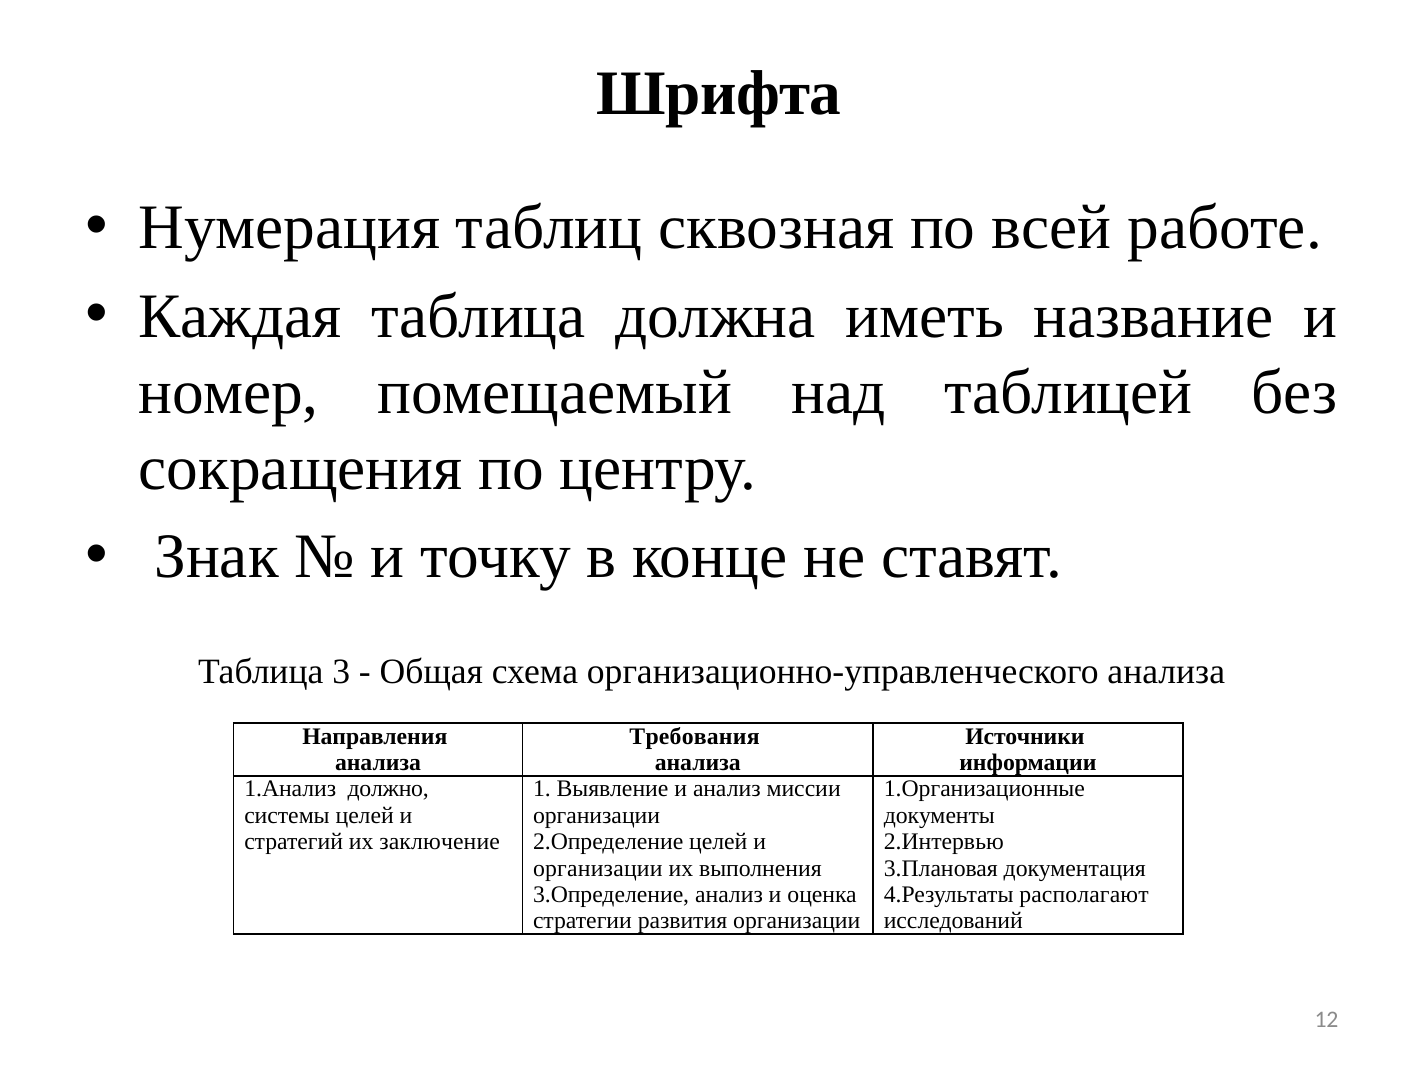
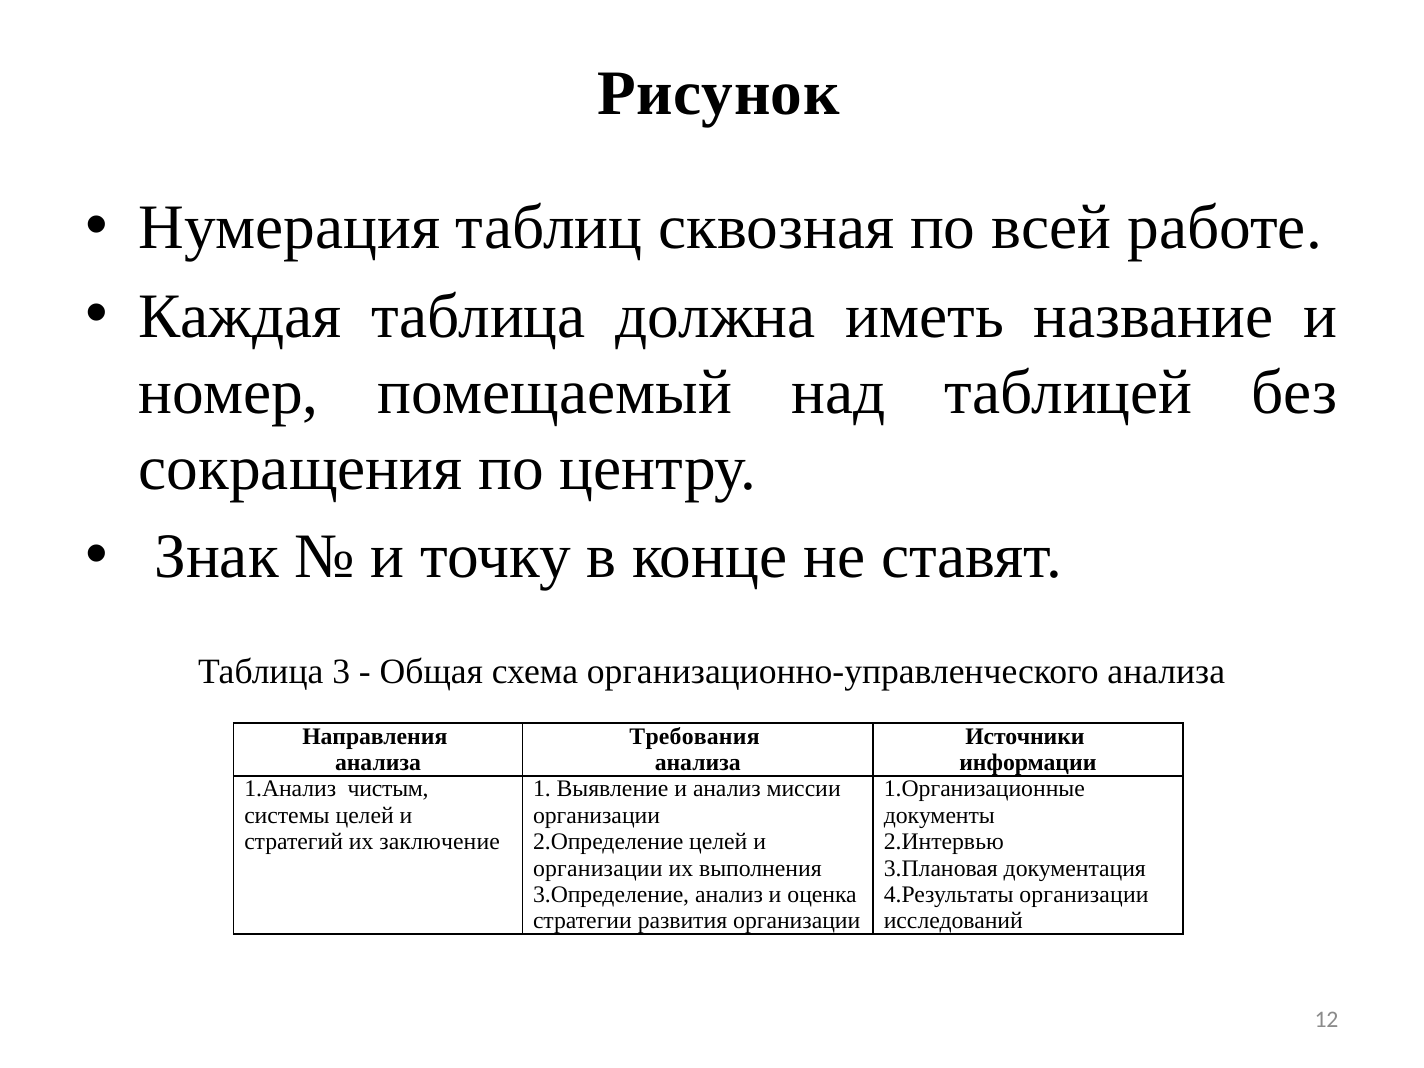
Шрифта: Шрифта -> Рисунок
должно: должно -> чистым
4.Результаты располагают: располагают -> организации
